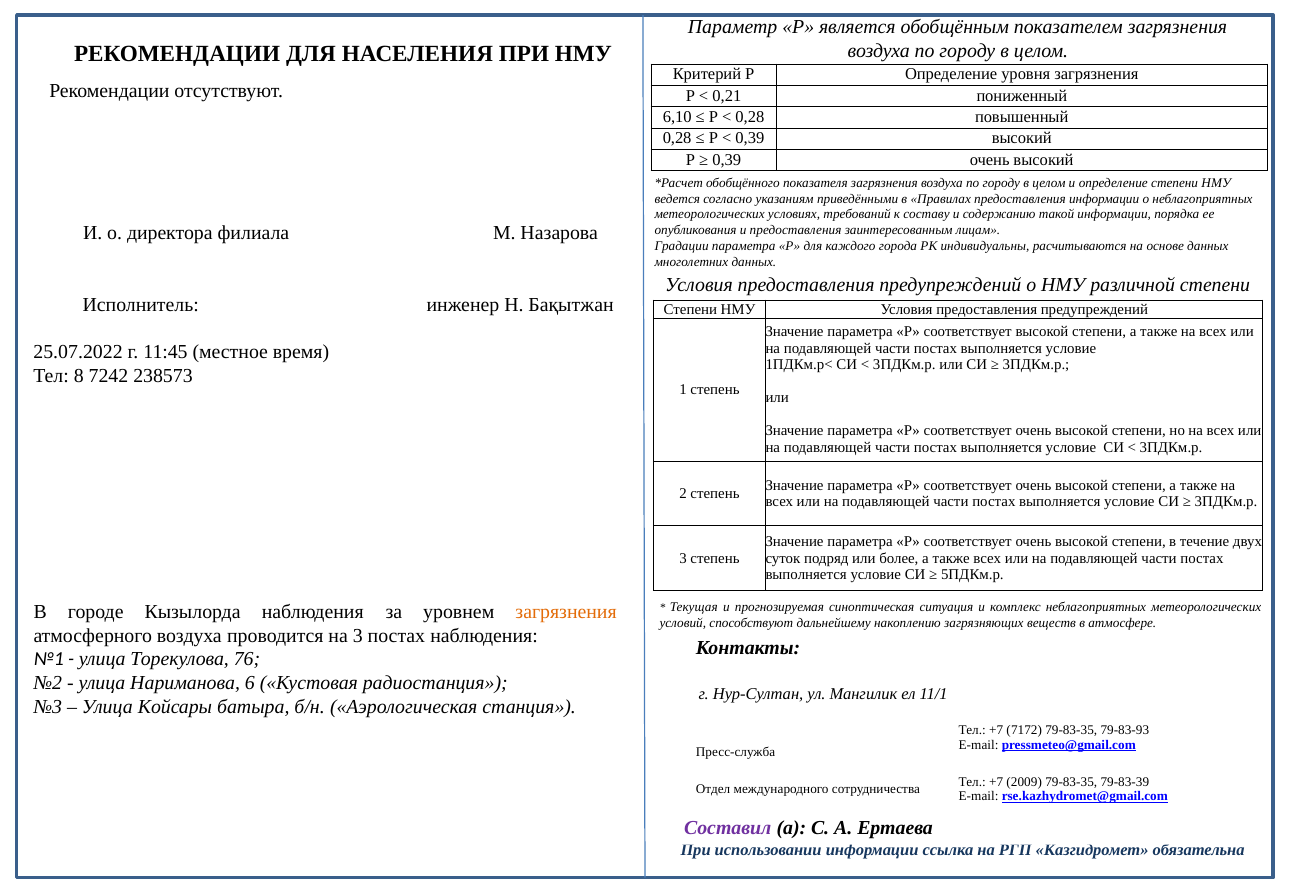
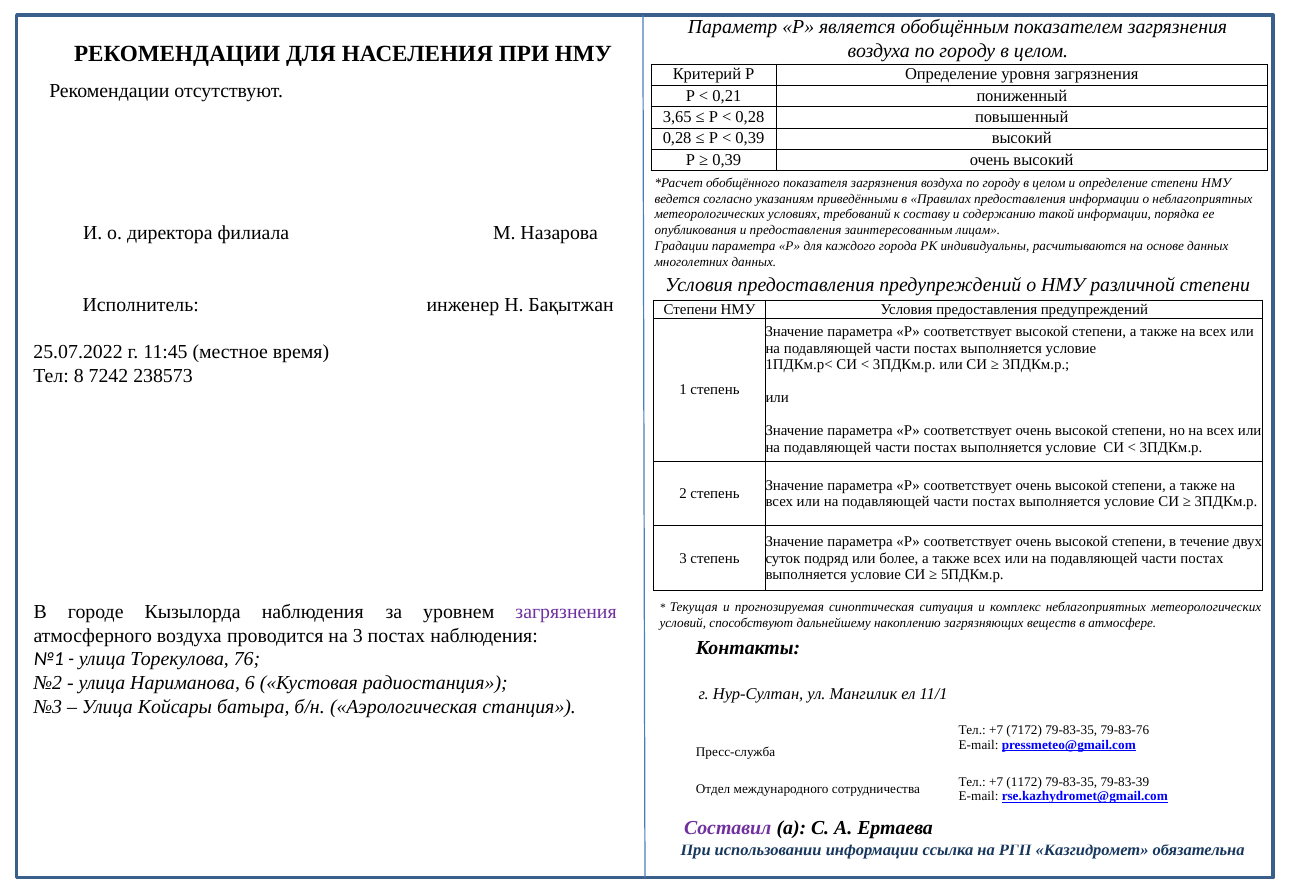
6,10: 6,10 -> 3,65
загрязнения at (566, 612) colour: orange -> purple
79-83-93: 79-83-93 -> 79-83-76
2009: 2009 -> 1172
